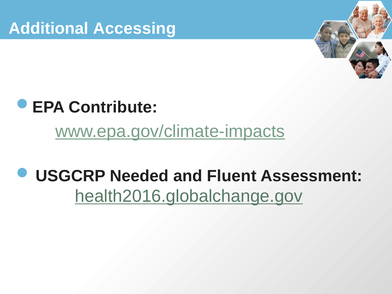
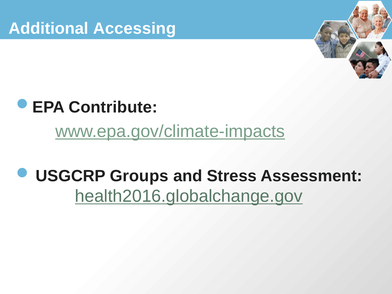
Needed: Needed -> Groups
Fluent: Fluent -> Stress
